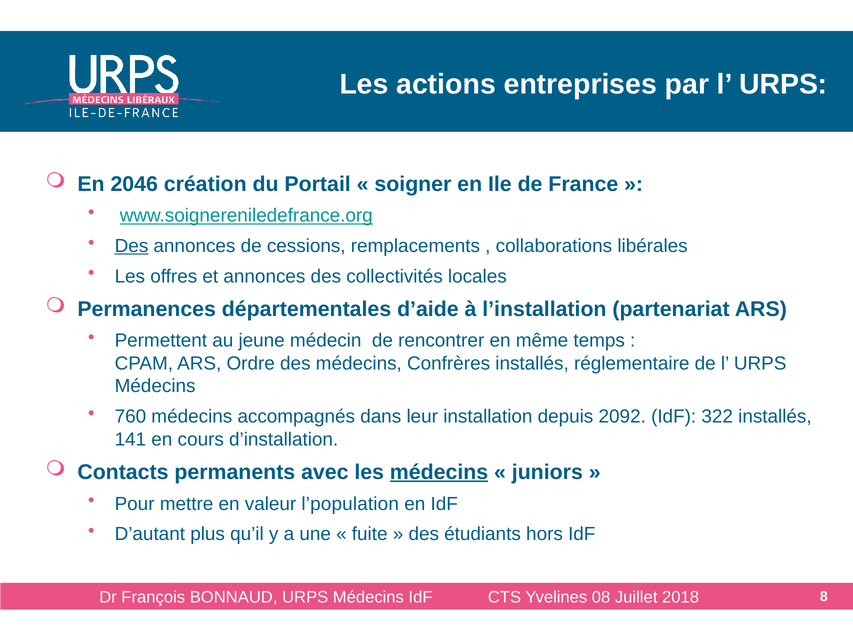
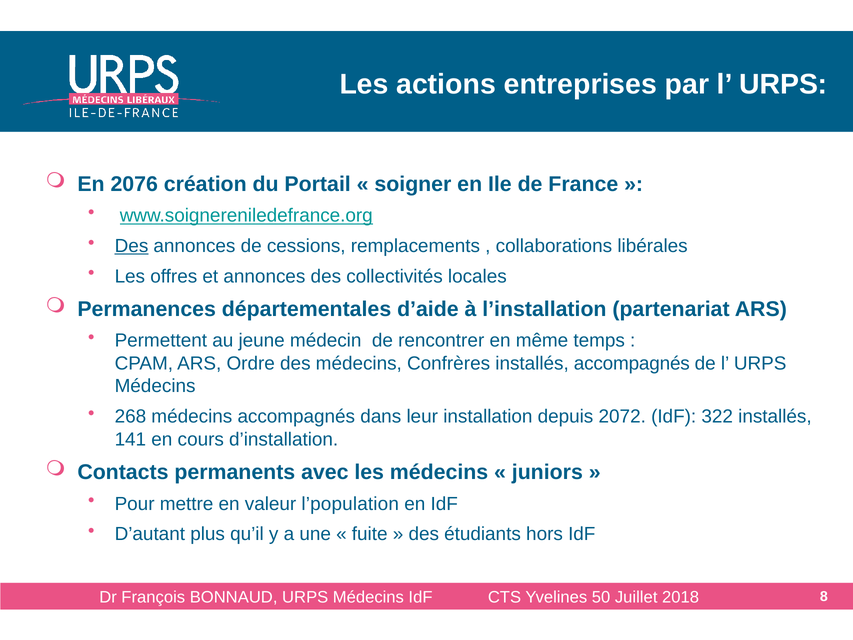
2046: 2046 -> 2076
installés réglementaire: réglementaire -> accompagnés
760: 760 -> 268
2092: 2092 -> 2072
médecins at (439, 472) underline: present -> none
08: 08 -> 50
